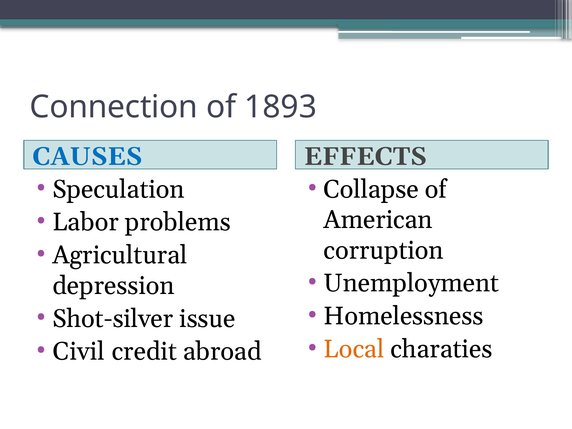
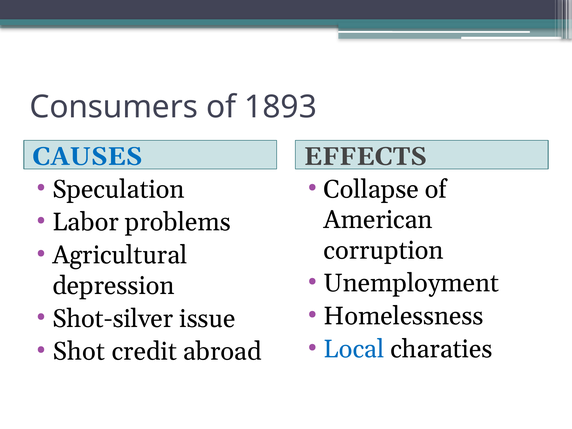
Connection: Connection -> Consumers
Local colour: orange -> blue
Civil: Civil -> Shot
